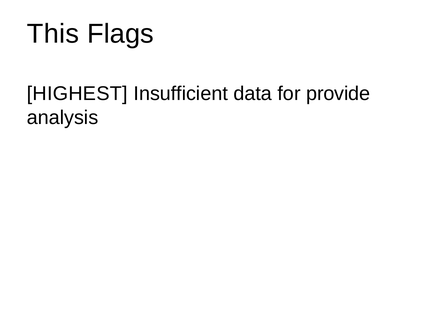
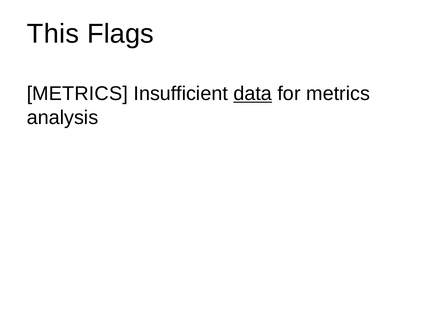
HIGHEST at (77, 94): HIGHEST -> METRICS
data underline: none -> present
for provide: provide -> metrics
